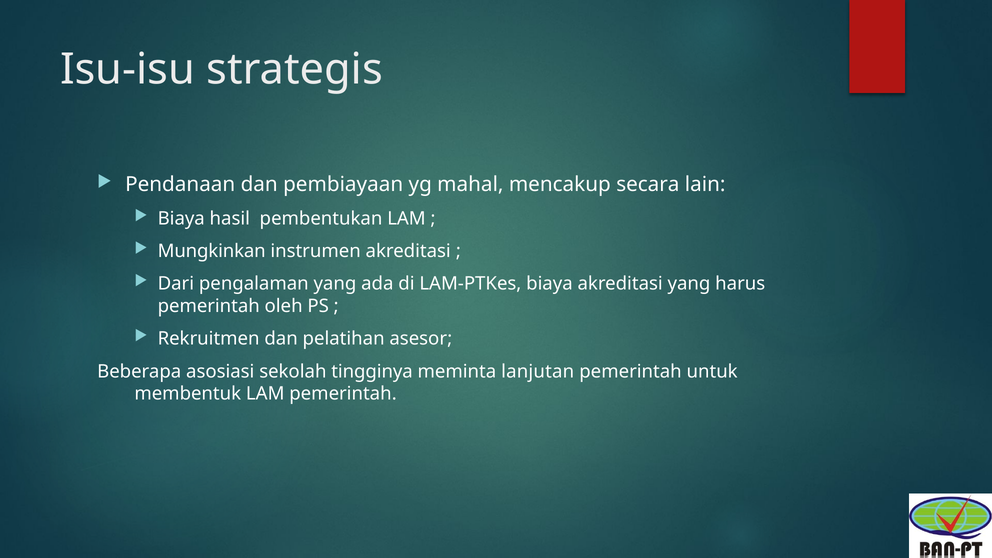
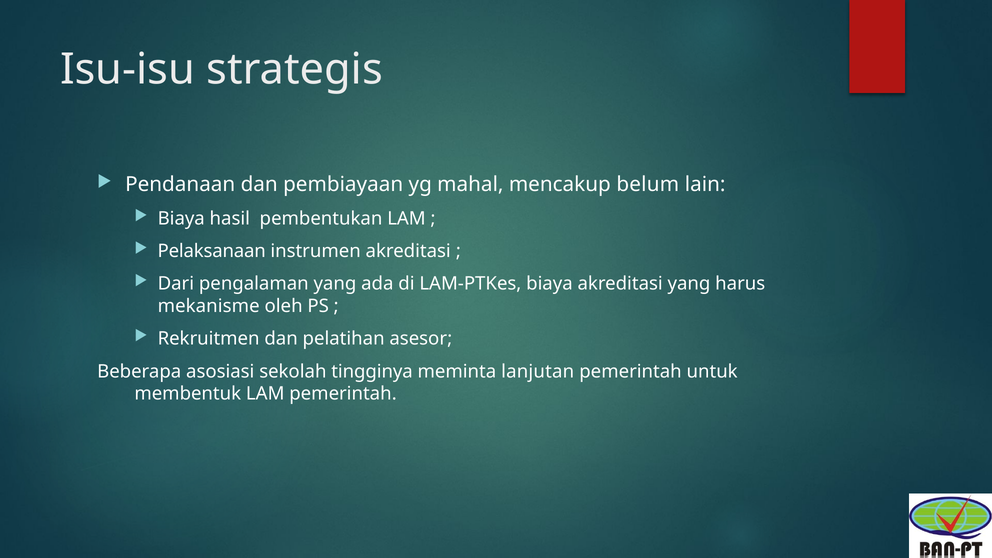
secara: secara -> belum
Mungkinkan: Mungkinkan -> Pelaksanaan
pemerintah at (209, 306): pemerintah -> mekanisme
